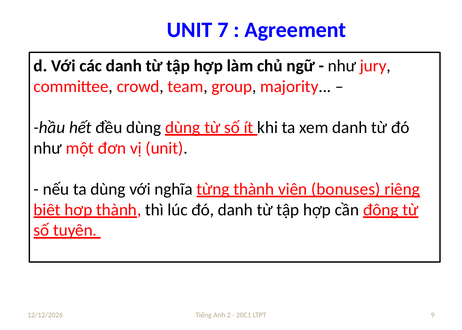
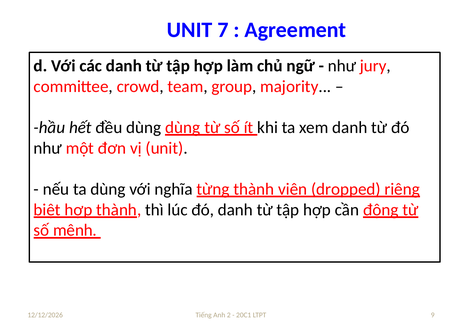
bonuses: bonuses -> dropped
tuyên: tuyên -> mệnh
